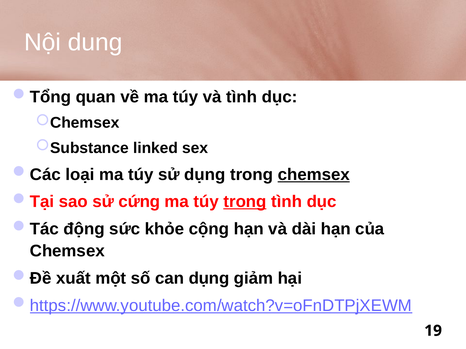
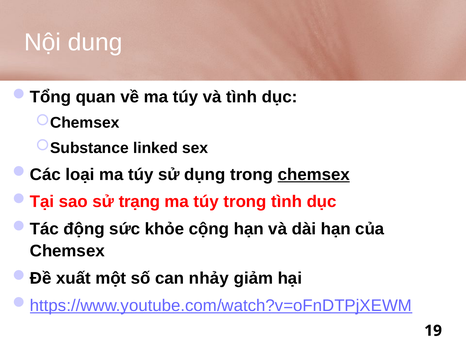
cứng: cứng -> trạng
trong at (245, 202) underline: present -> none
can dụng: dụng -> nhảy
